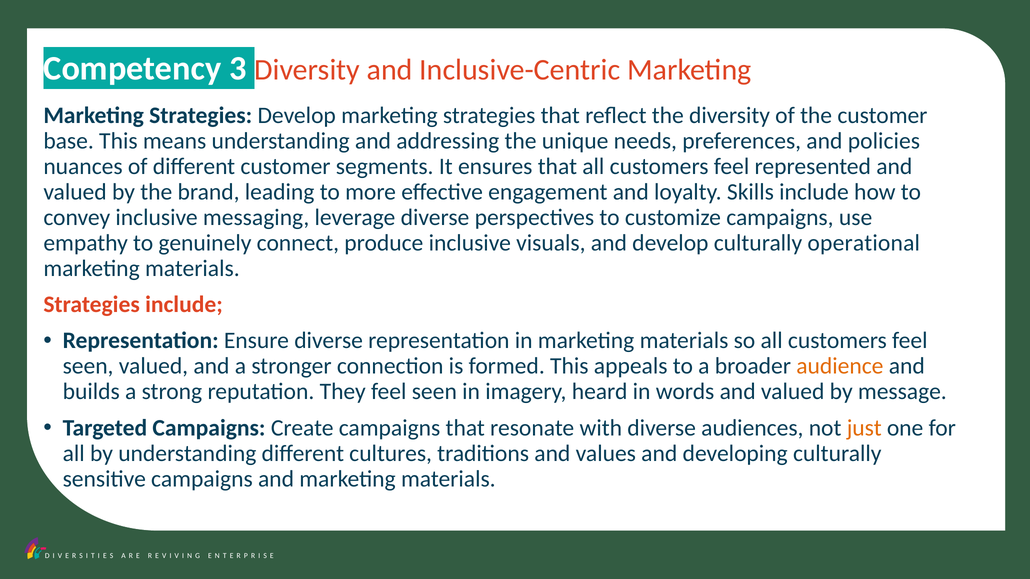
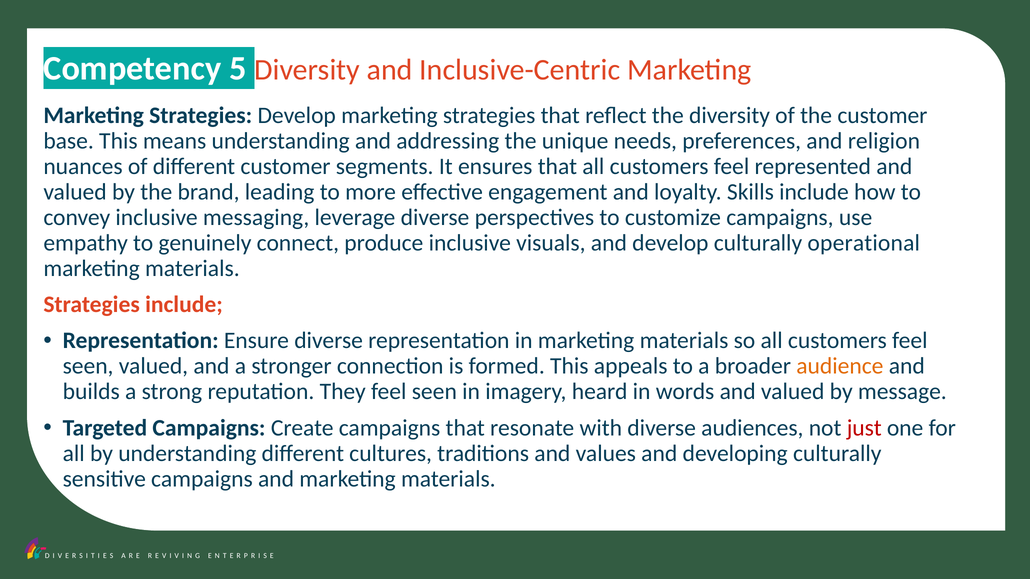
3: 3 -> 5
policies: policies -> religion
just colour: orange -> red
